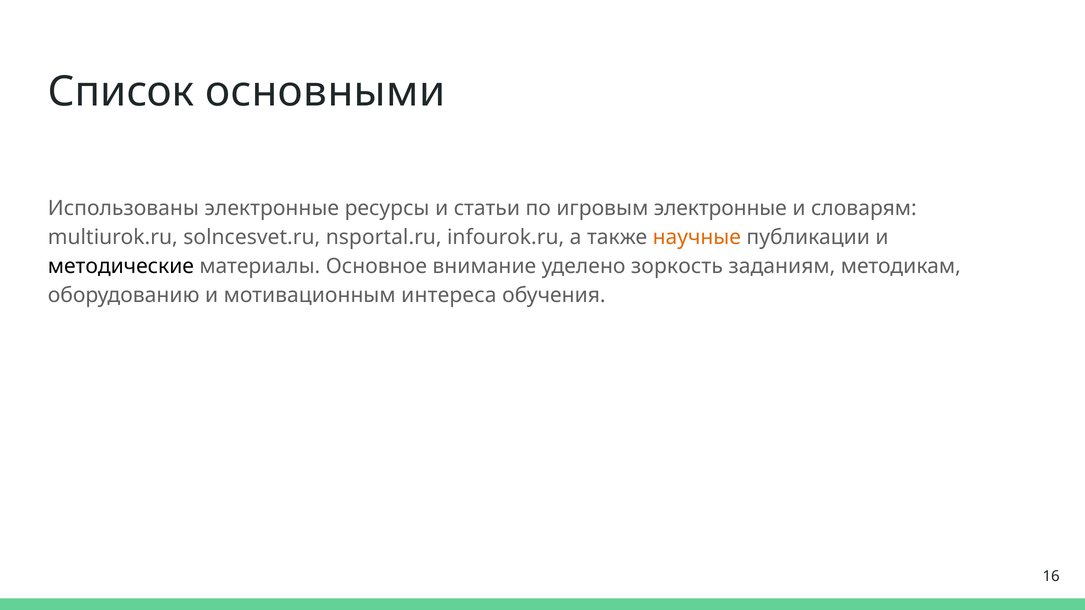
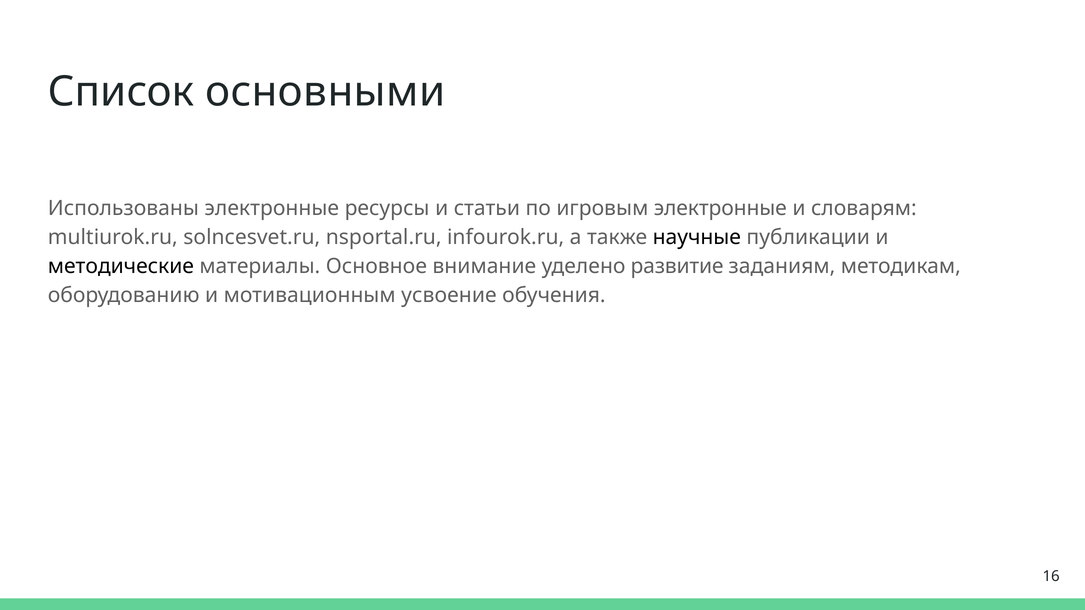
научные colour: orange -> black
зоркость: зоркость -> развитие
интереса: интереса -> усвоение
